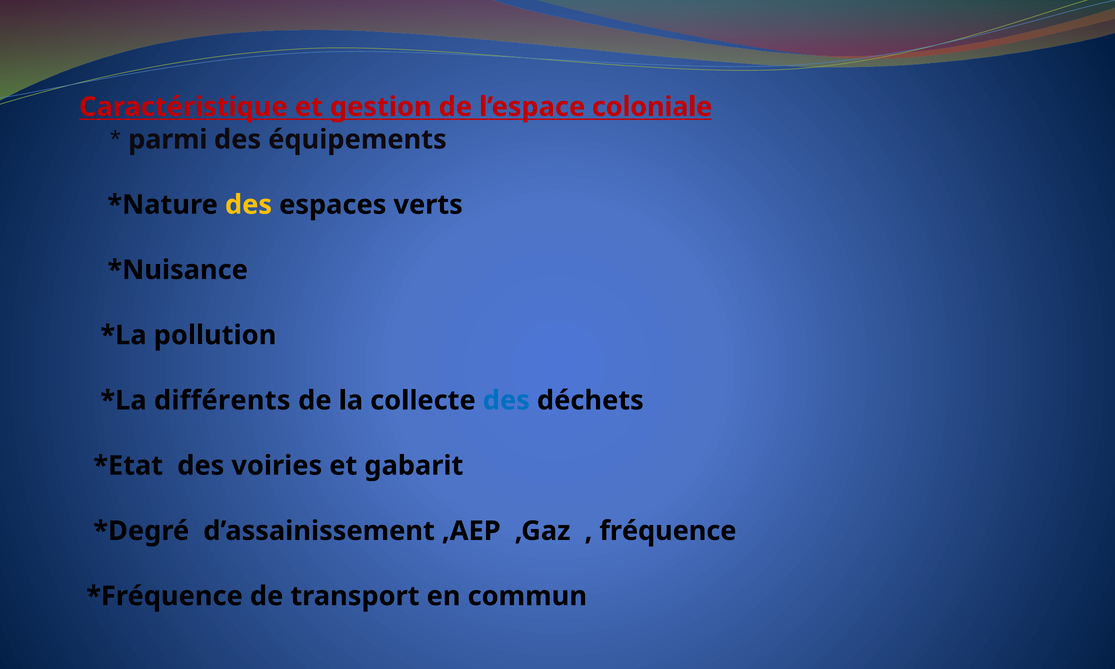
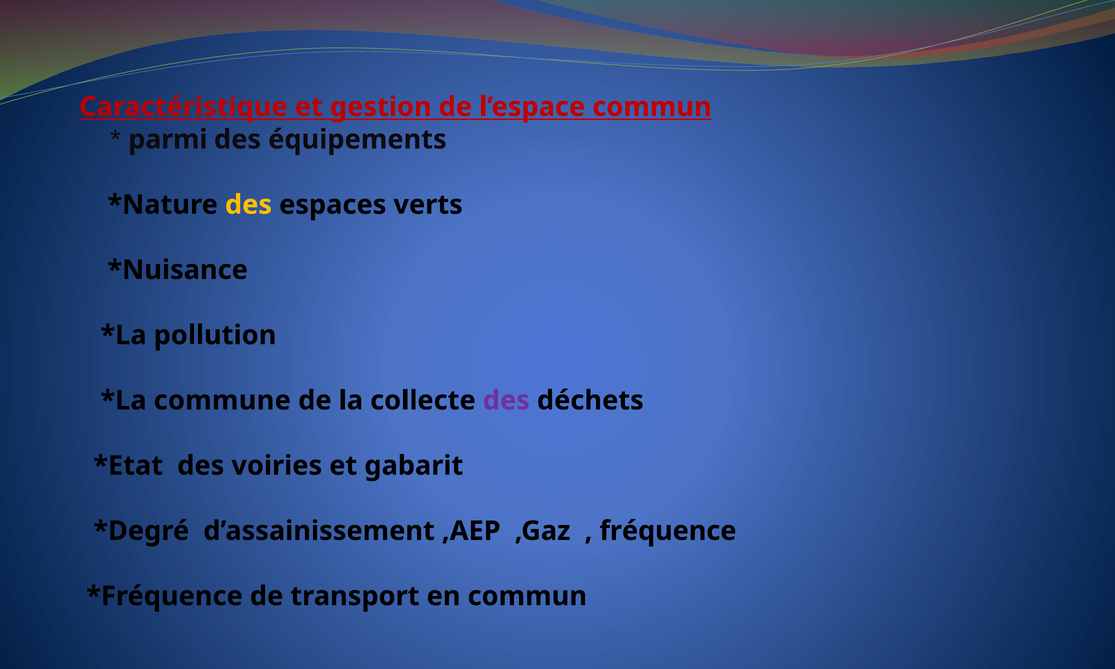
l’espace coloniale: coloniale -> commun
différents: différents -> commune
des at (506, 400) colour: blue -> purple
